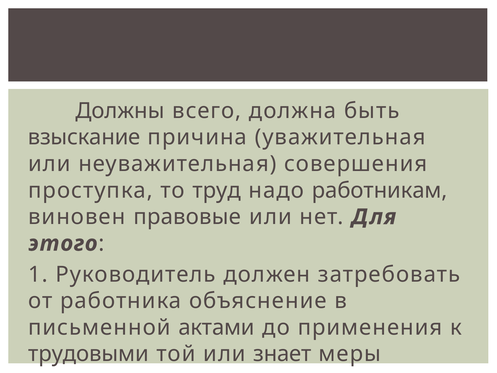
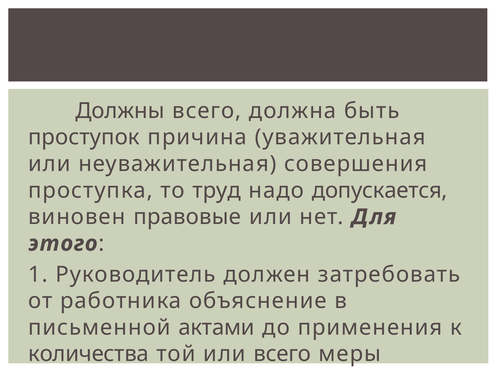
взыскание: взыскание -> проступок
работникам: работникам -> допускается
трудовыми: трудовыми -> количества
или знает: знает -> всего
